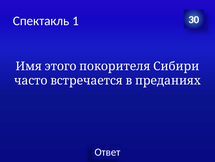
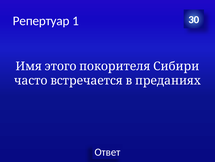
Спектакль: Спектакль -> Репертуар
